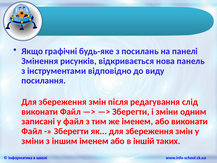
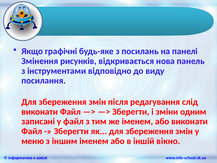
зміни at (33, 141): зміни -> меню
таких: таких -> вікно
